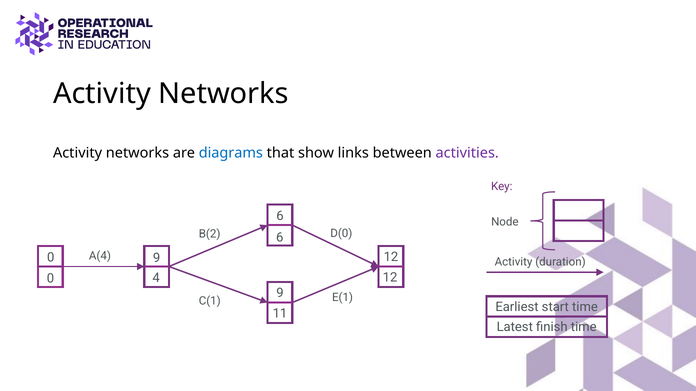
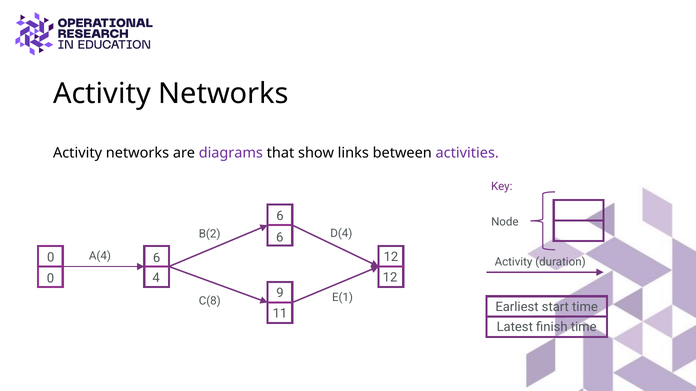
diagrams colour: blue -> purple
D(0: D(0 -> D(4
0 9: 9 -> 6
C(1: C(1 -> C(8
